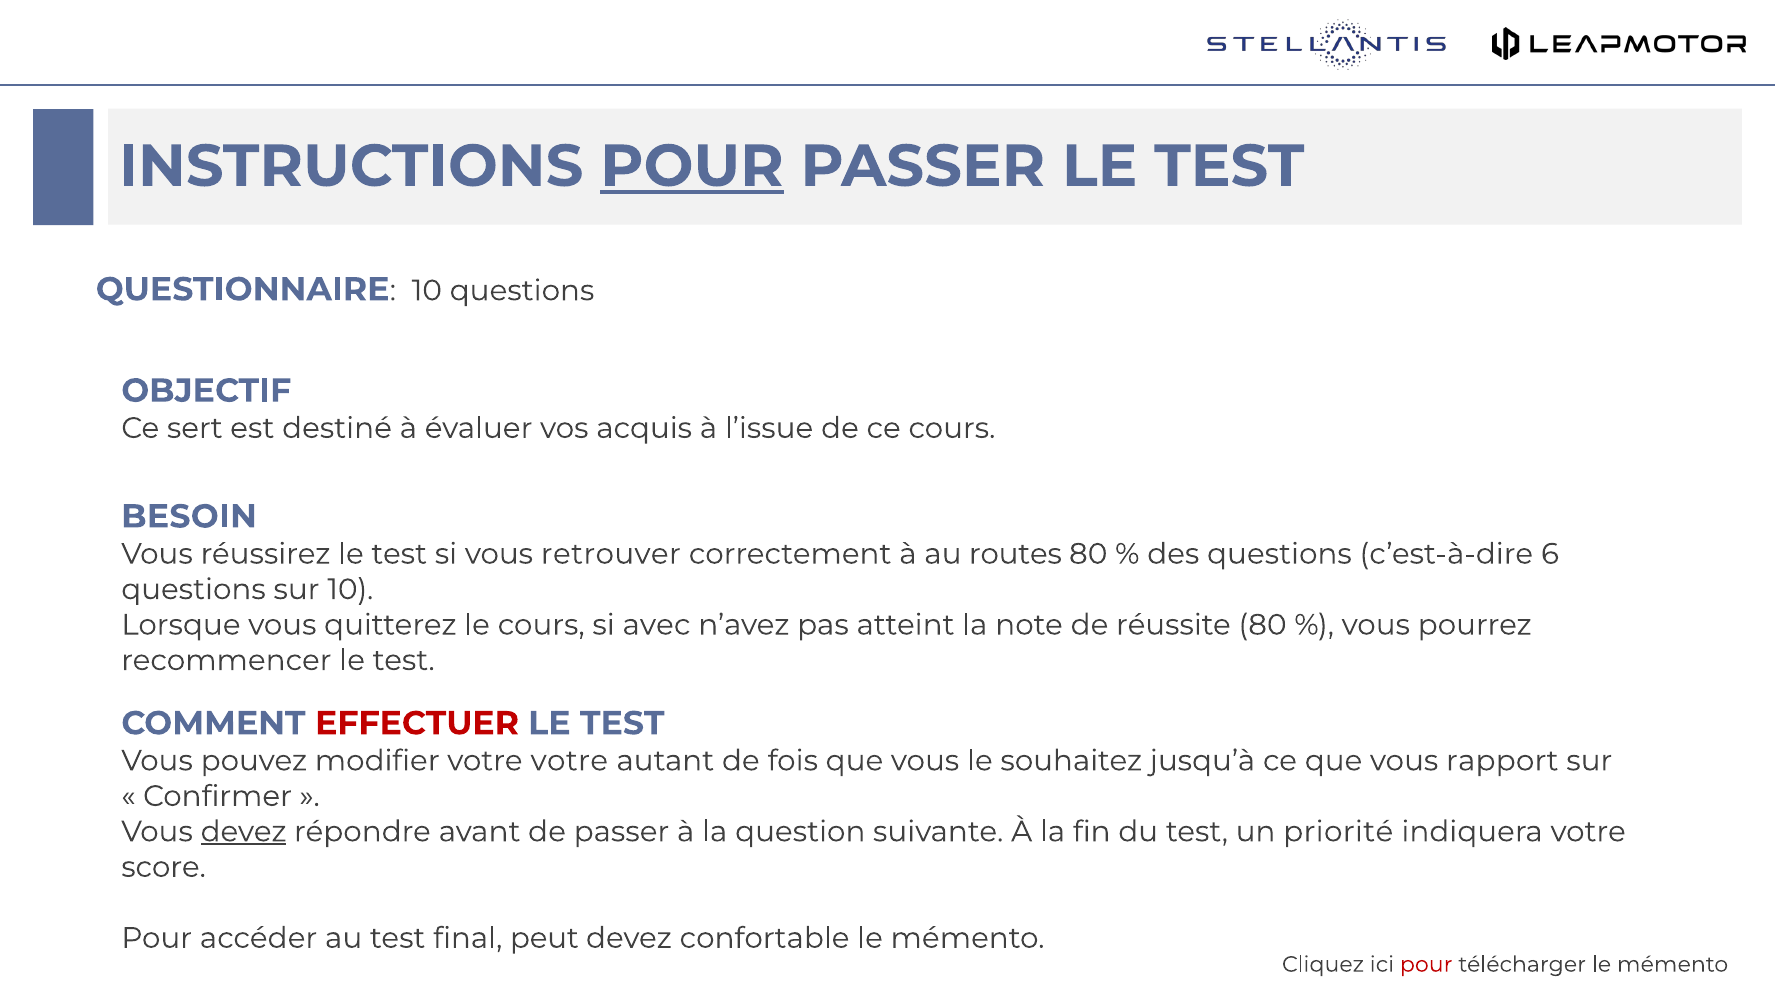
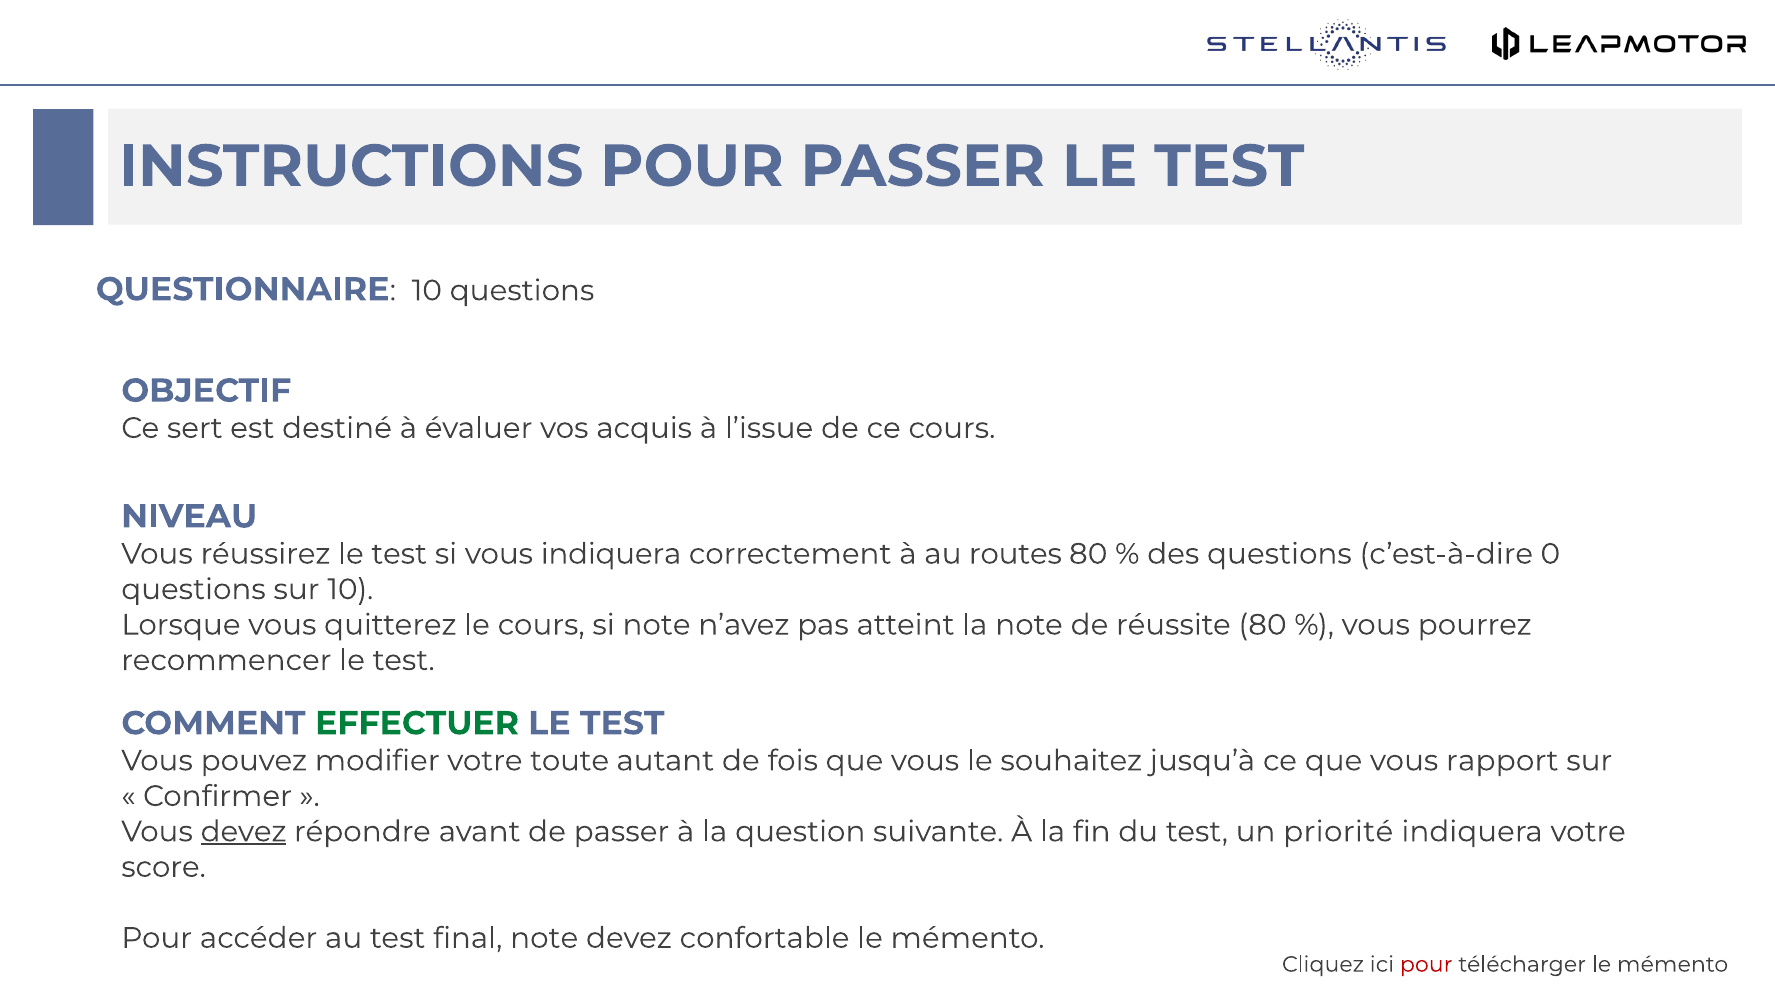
POUR at (692, 166) underline: present -> none
BESOIN: BESOIN -> NIVEAU
vous retrouver: retrouver -> indiquera
6: 6 -> 0
si avec: avec -> note
EFFECTUER colour: red -> green
votre votre: votre -> toute
final peut: peut -> note
